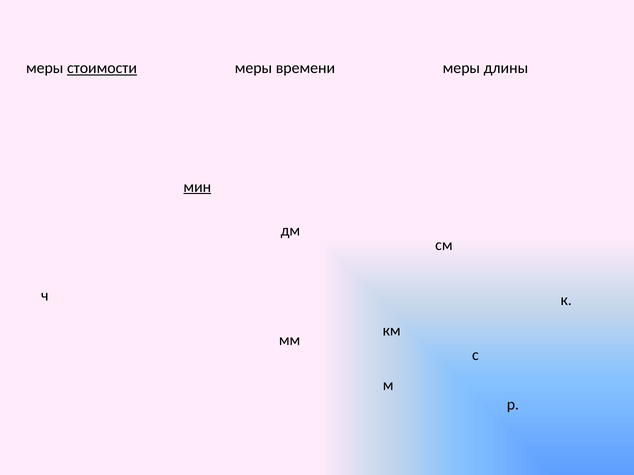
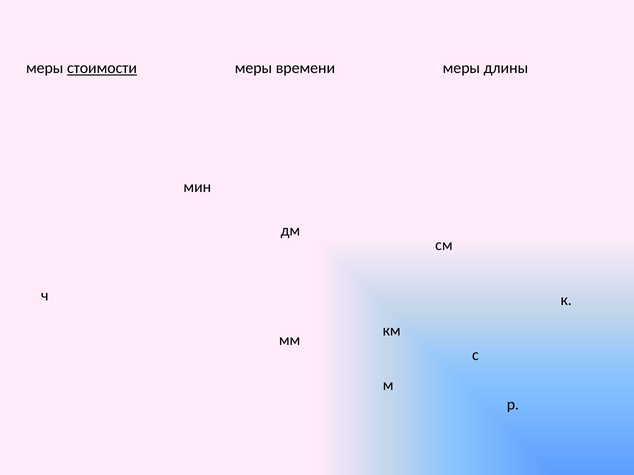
мин underline: present -> none
